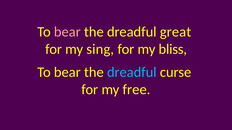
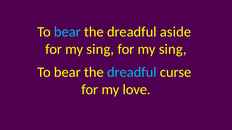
bear at (67, 32) colour: pink -> light blue
great: great -> aside
bliss at (173, 49): bliss -> sing
free: free -> love
